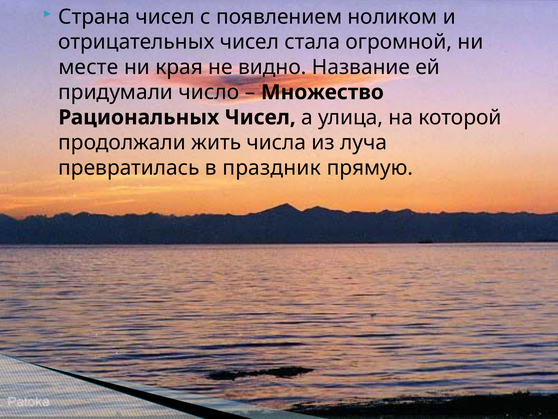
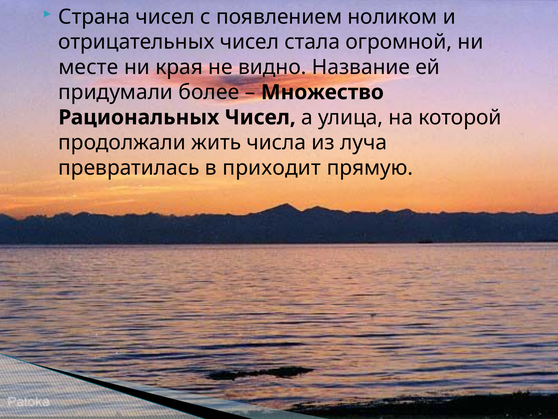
число: число -> более
праздник: праздник -> приходит
